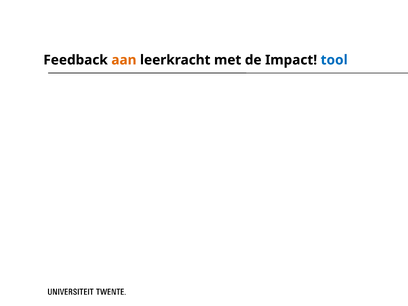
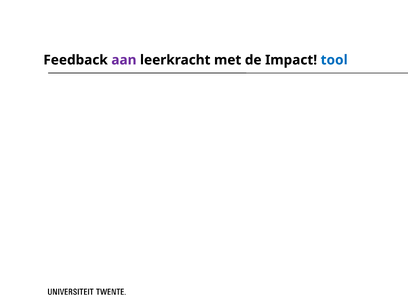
aan colour: orange -> purple
